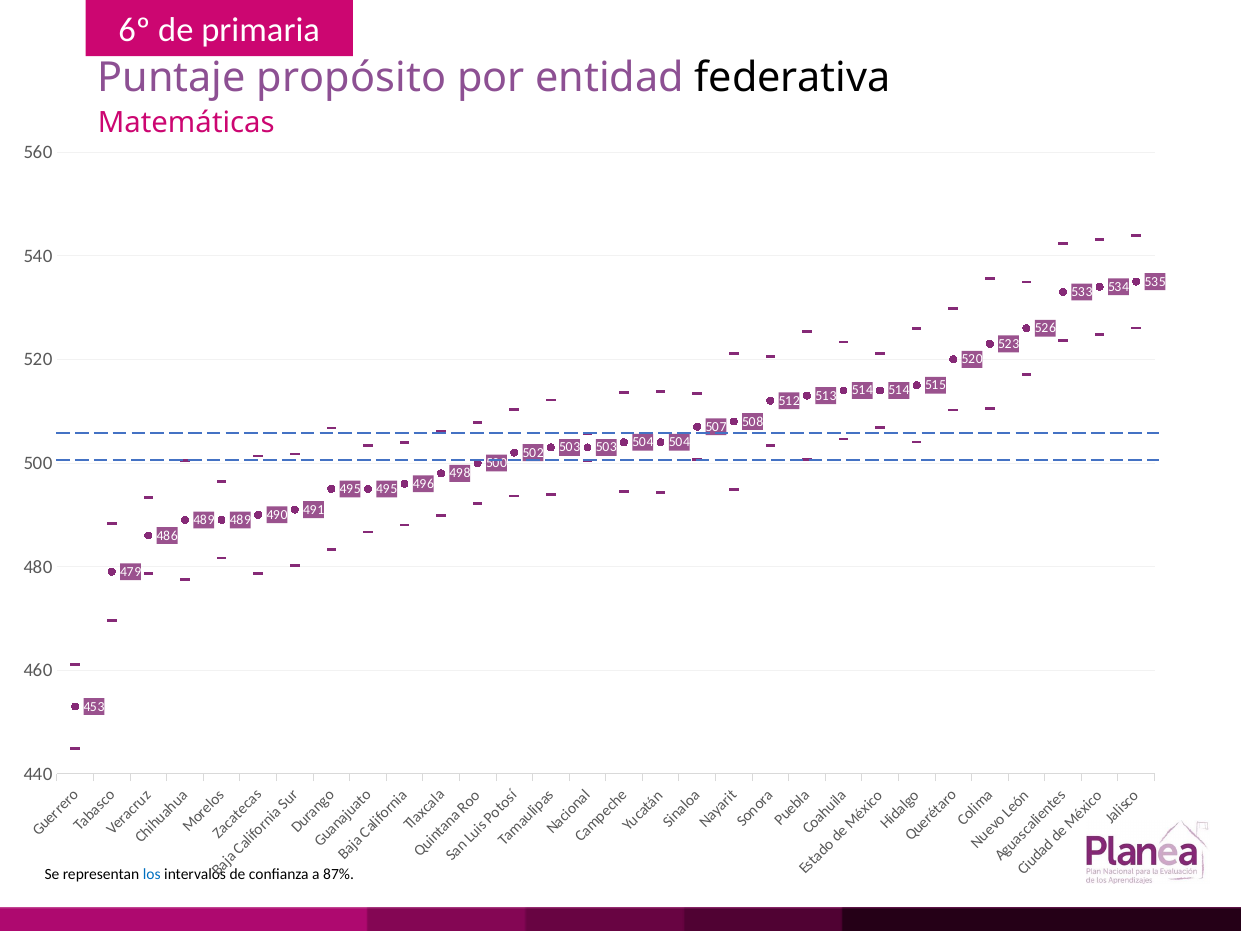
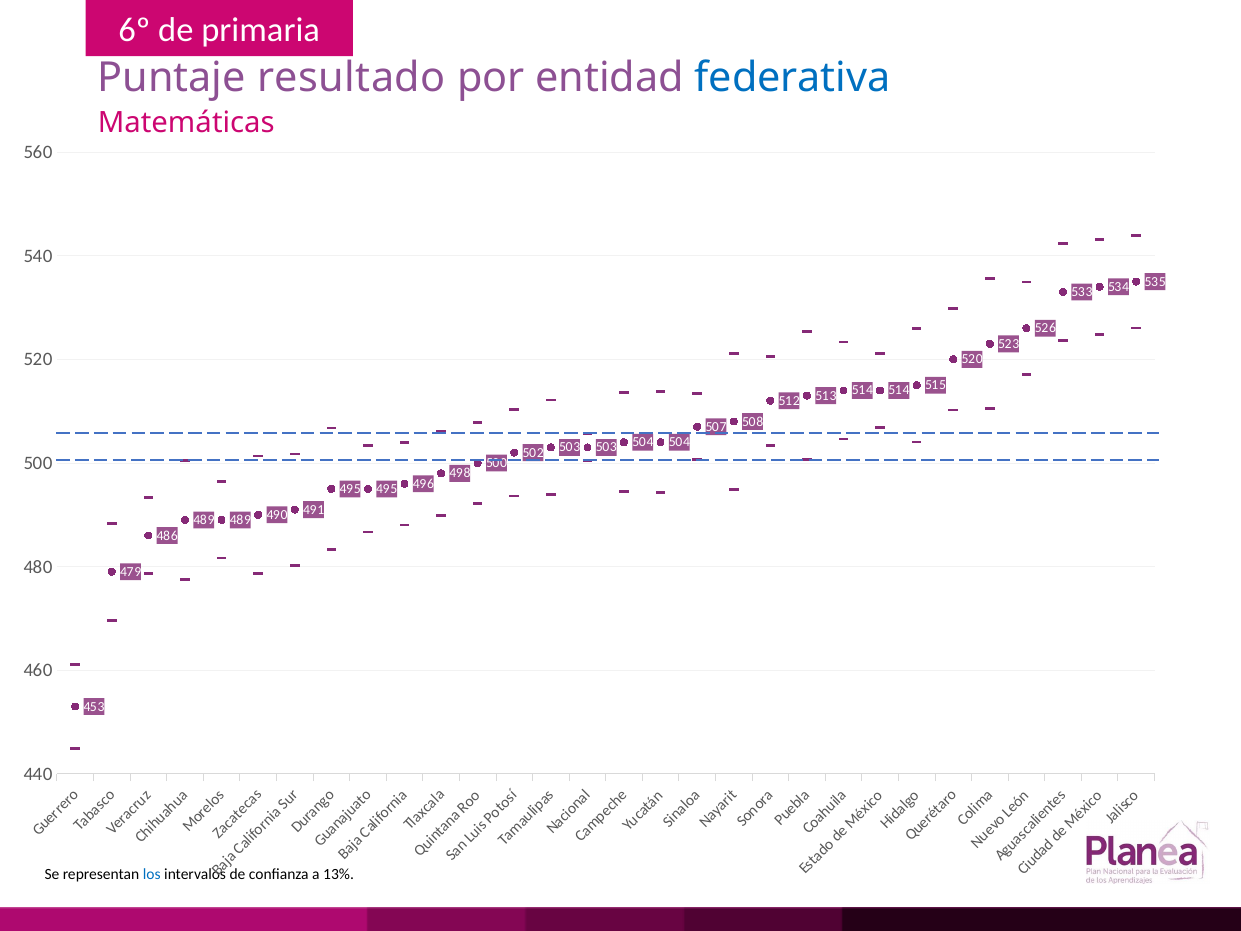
propósito: propósito -> resultado
federativa colour: black -> blue
87%: 87% -> 13%
